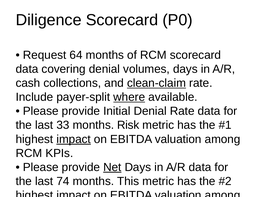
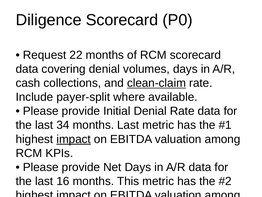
64: 64 -> 22
where underline: present -> none
33: 33 -> 34
months Risk: Risk -> Last
Net at (112, 167) underline: present -> none
74: 74 -> 16
